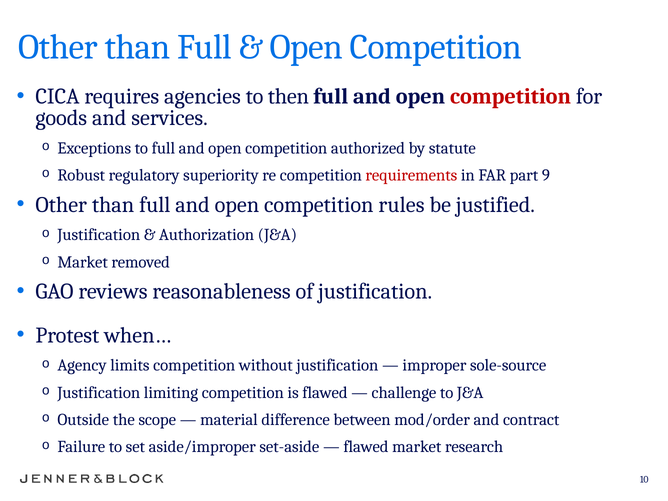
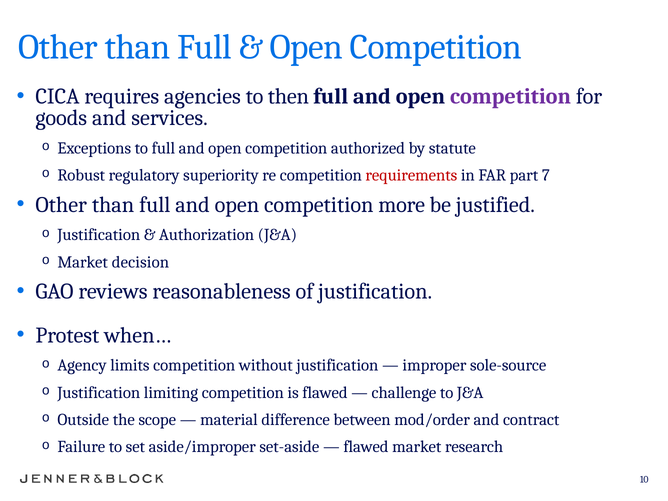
competition at (511, 97) colour: red -> purple
9: 9 -> 7
rules: rules -> more
removed: removed -> decision
